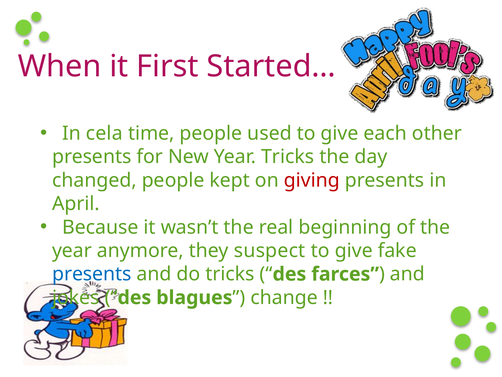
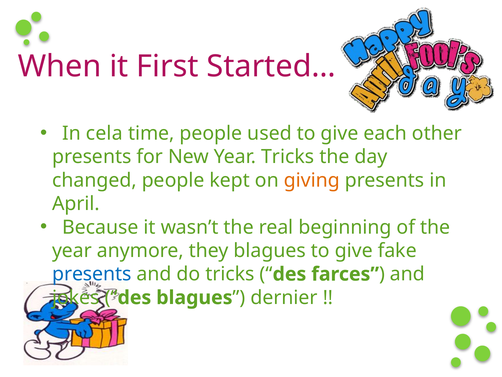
giving colour: red -> orange
they suspect: suspect -> blagues
change: change -> dernier
